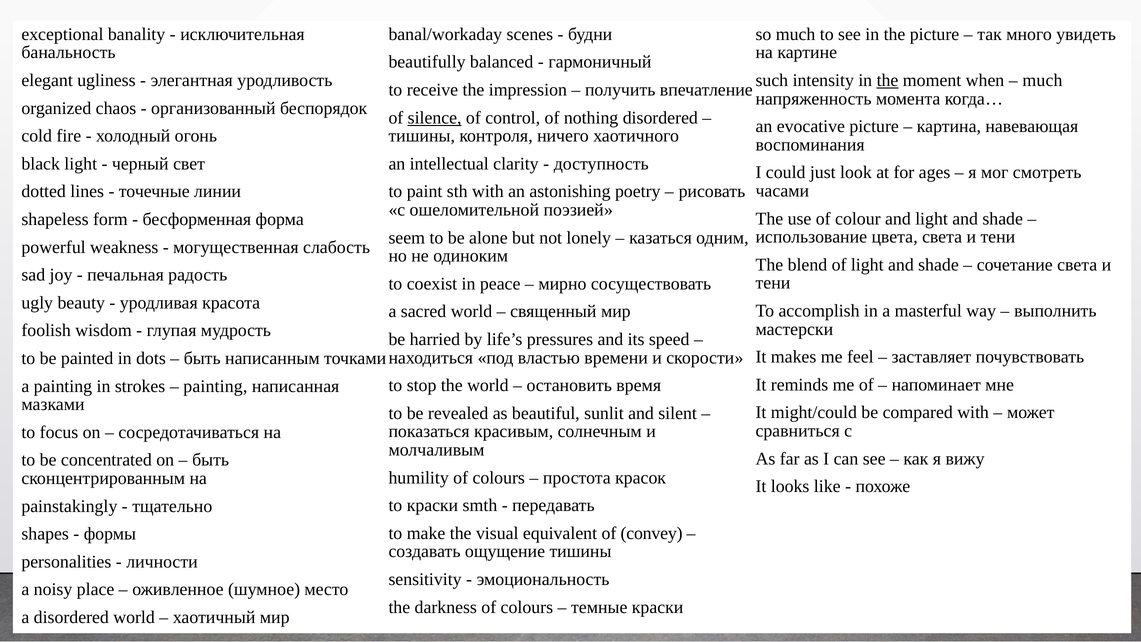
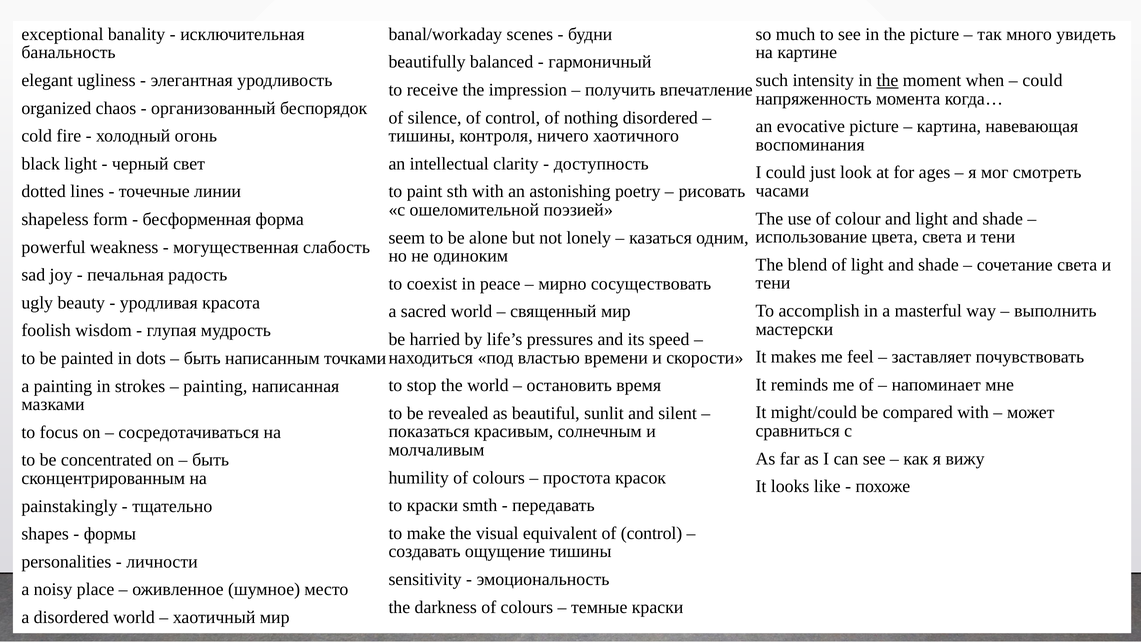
much at (1042, 80): much -> could
silence underline: present -> none
equivalent of convey: convey -> control
